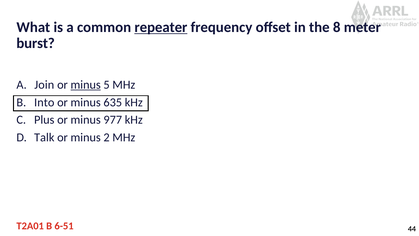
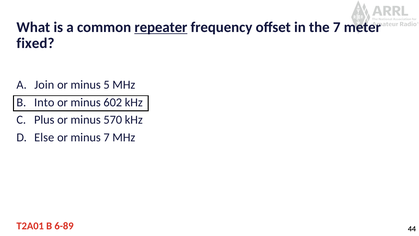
the 8: 8 -> 7
burst: burst -> fixed
minus at (86, 85) underline: present -> none
635: 635 -> 602
977: 977 -> 570
Talk: Talk -> Else
minus 2: 2 -> 7
6-51: 6-51 -> 6-89
